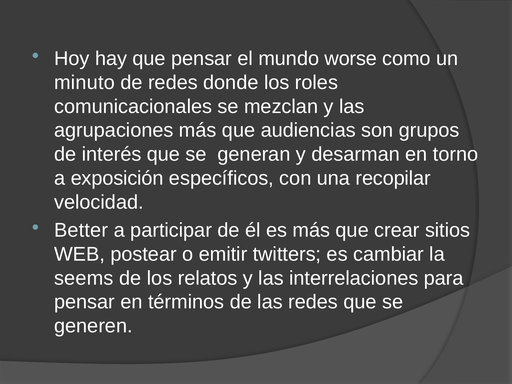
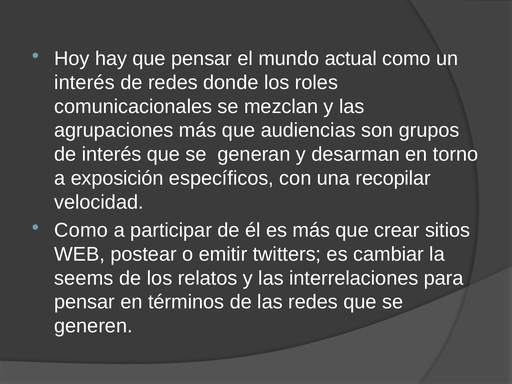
worse: worse -> actual
minuto at (84, 83): minuto -> interés
Better at (81, 230): Better -> Como
